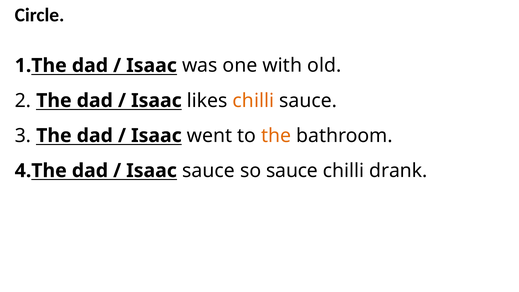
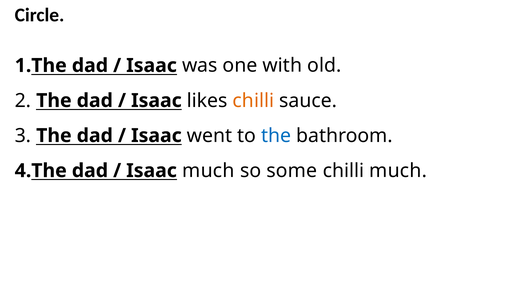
the at (276, 136) colour: orange -> blue
Isaac sauce: sauce -> much
so sauce: sauce -> some
chilli drank: drank -> much
